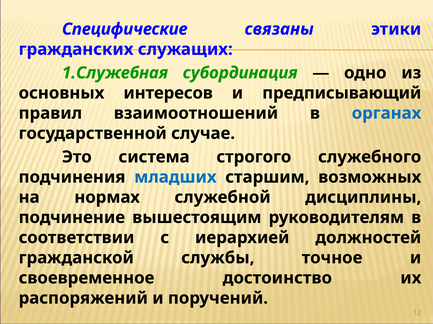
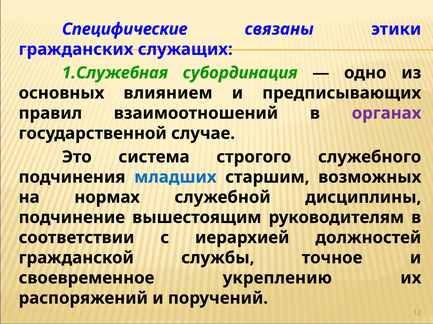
интересов: интересов -> влиянием
предписывающий: предписывающий -> предписывающих
органах colour: blue -> purple
достоинство: достоинство -> укреплению
